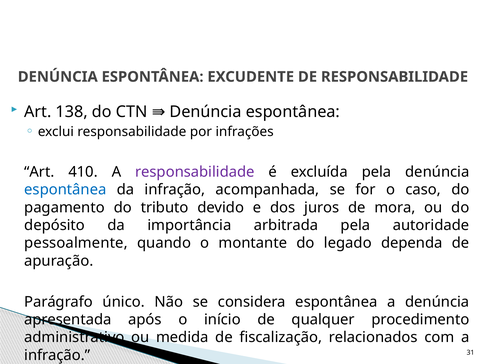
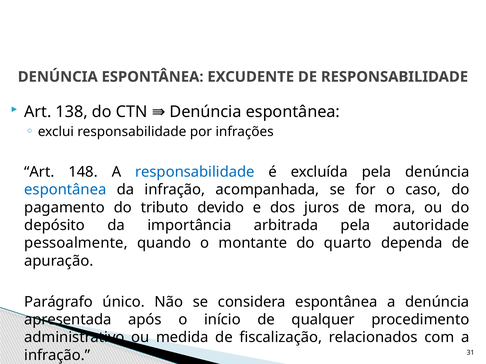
410: 410 -> 148
responsabilidade at (195, 172) colour: purple -> blue
legado: legado -> quarto
